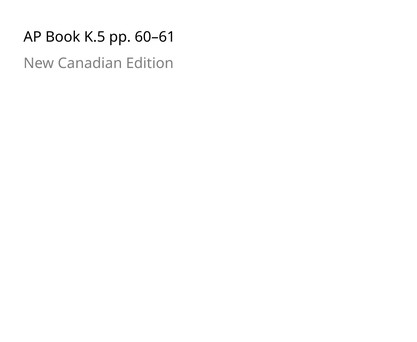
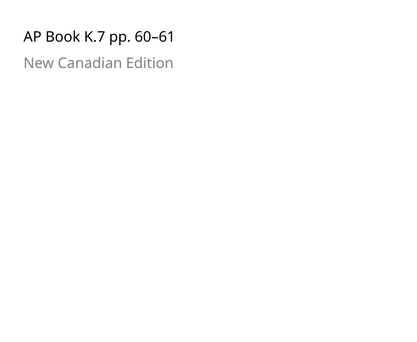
K.5: K.5 -> K.7
